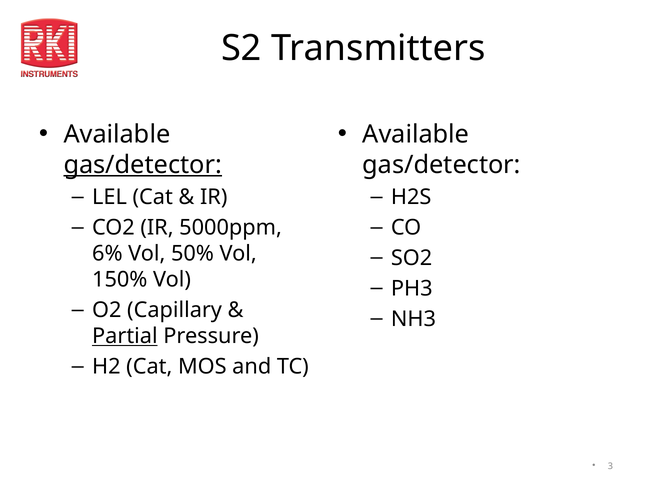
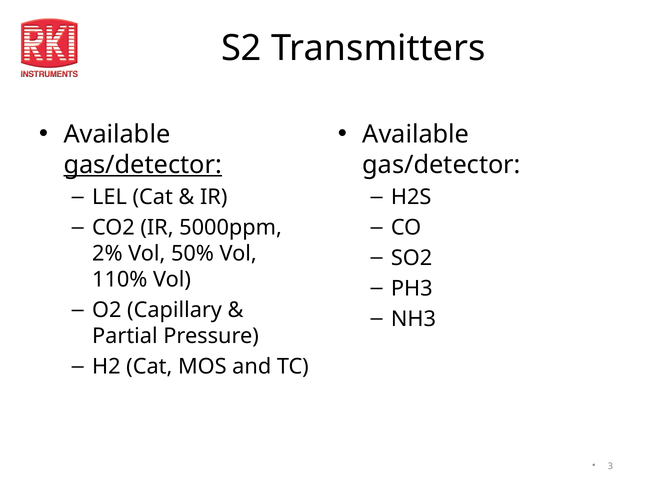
6%: 6% -> 2%
150%: 150% -> 110%
Partial underline: present -> none
